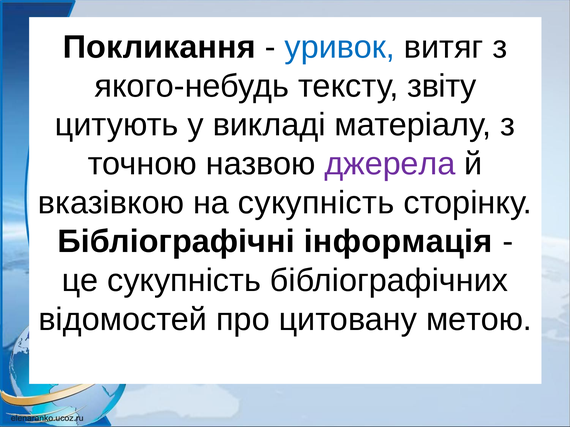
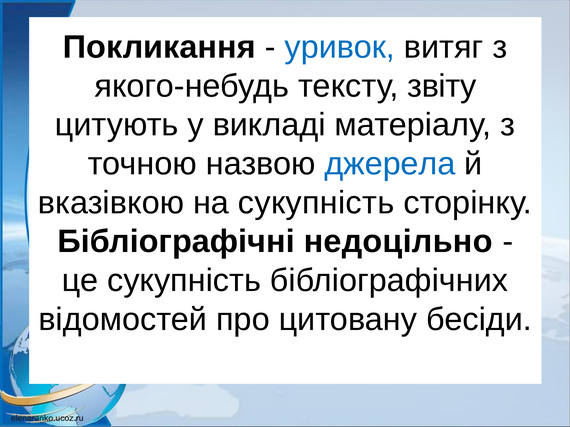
джерела colour: purple -> blue
інформація: інформація -> недоцільно
метою: метою -> бесіди
